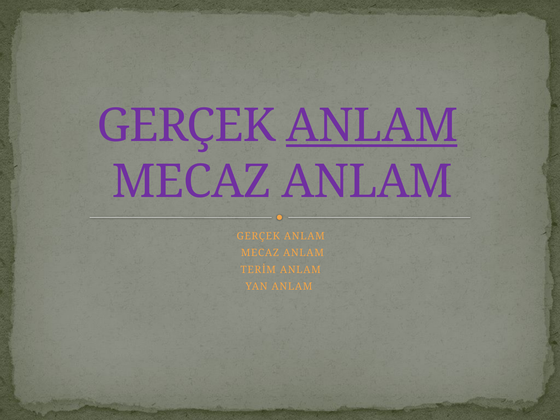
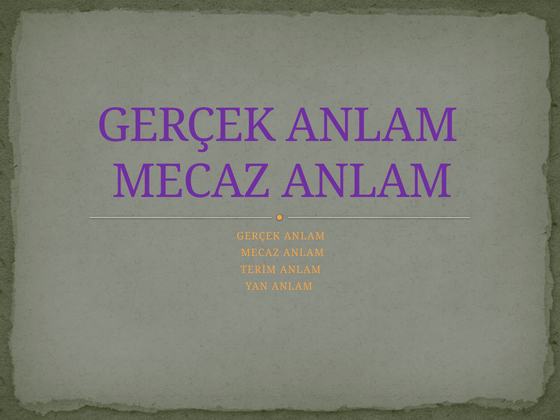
ANLAM at (372, 126) underline: present -> none
